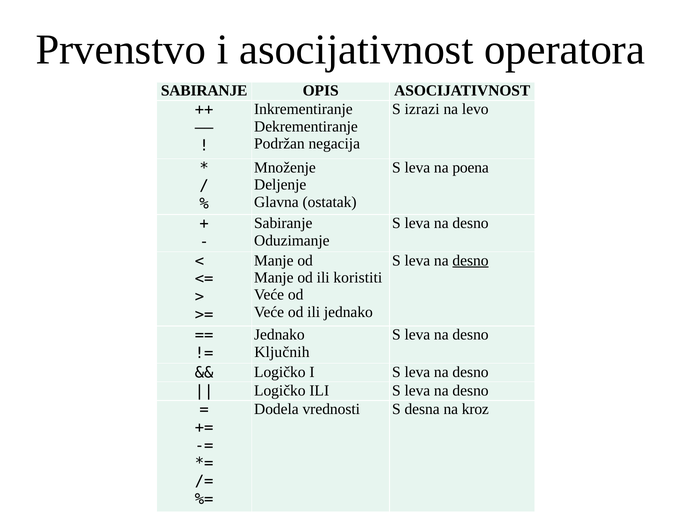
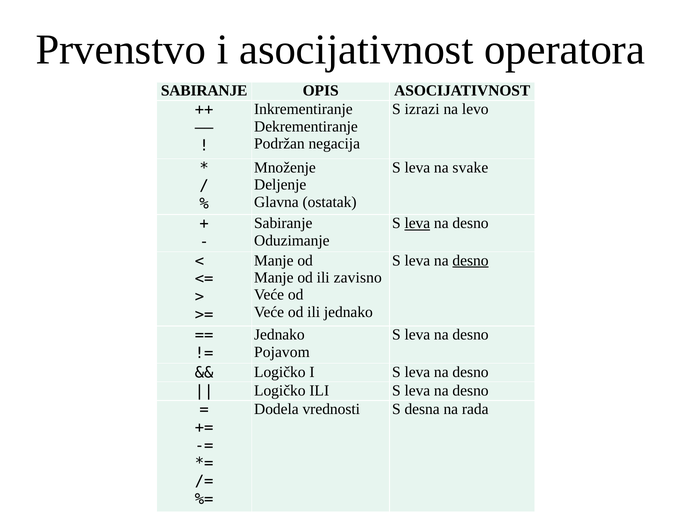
poena: poena -> svake
leva at (417, 223) underline: none -> present
koristiti: koristiti -> zavisno
Ključnih: Ključnih -> Pojavom
kroz: kroz -> rada
